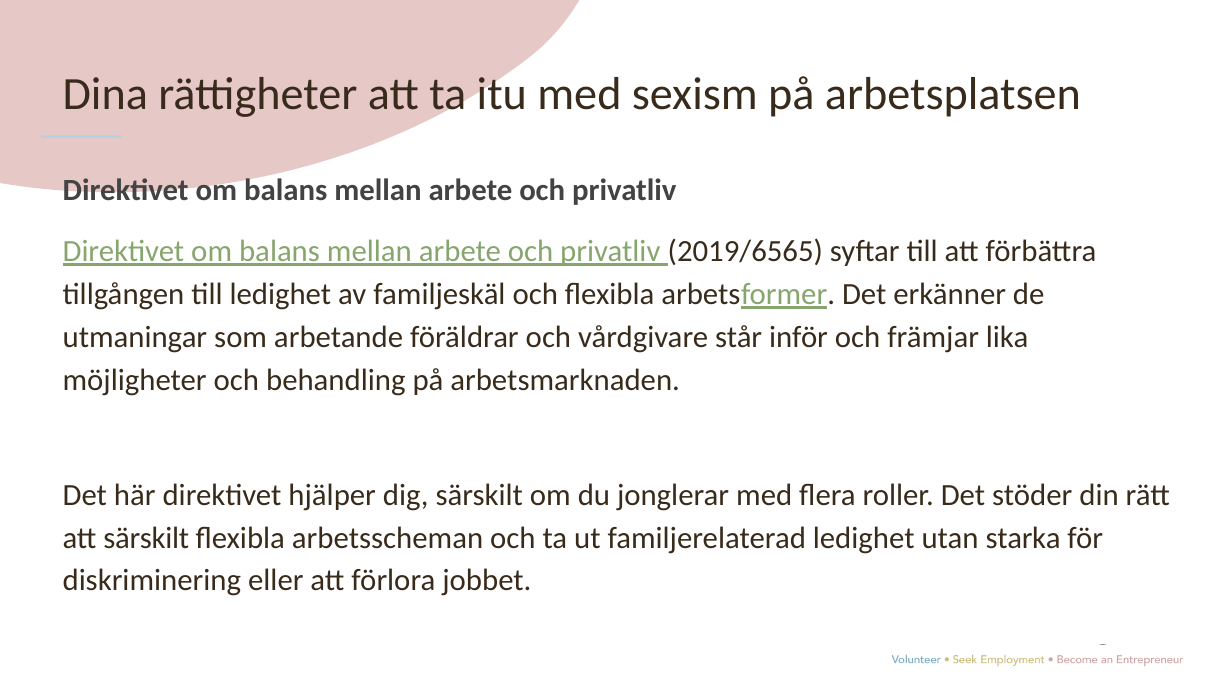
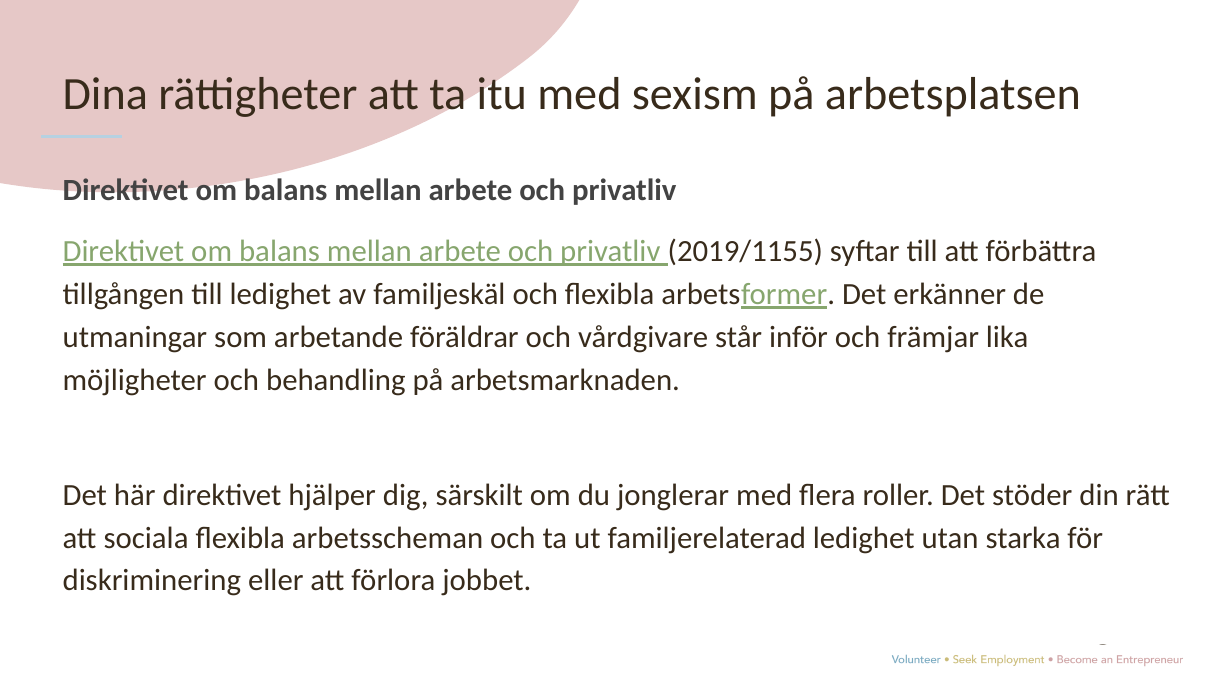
2019/6565: 2019/6565 -> 2019/1155
att särskilt: särskilt -> sociala
